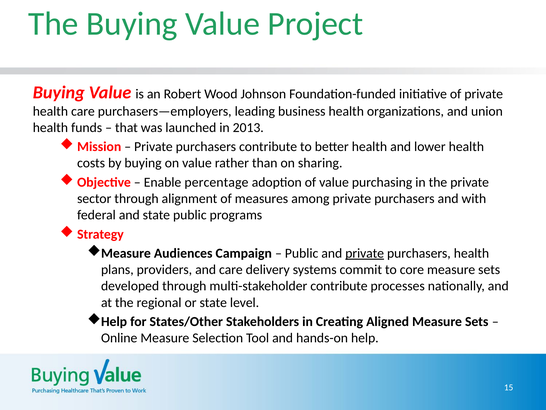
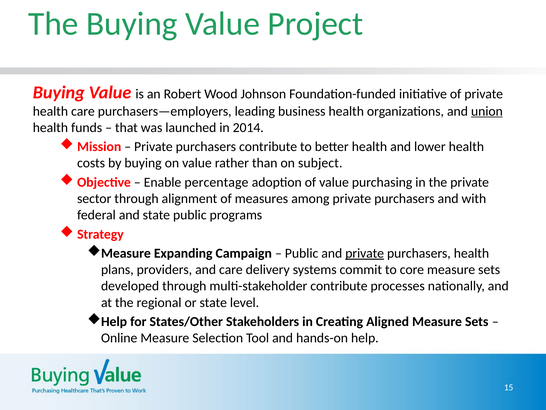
union underline: none -> present
2013: 2013 -> 2014
sharing: sharing -> subject
Audiences: Audiences -> Expanding
